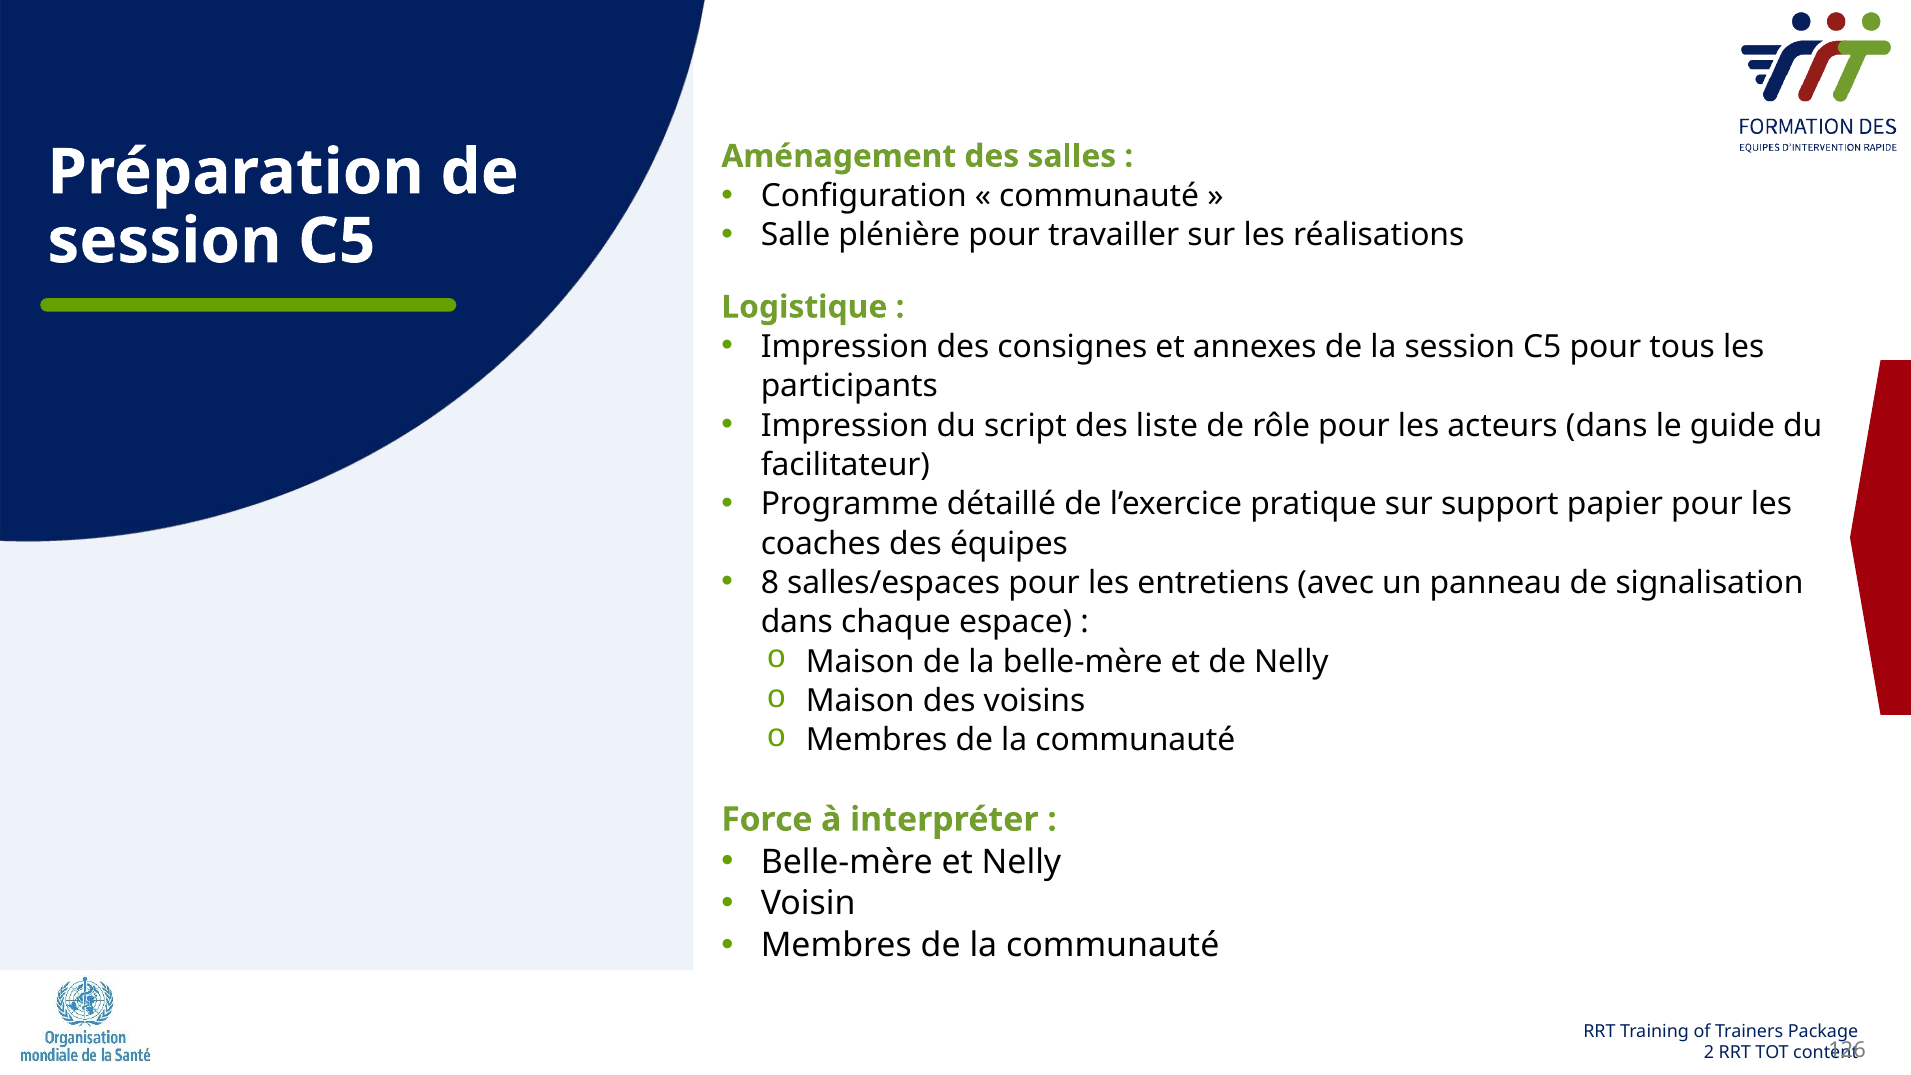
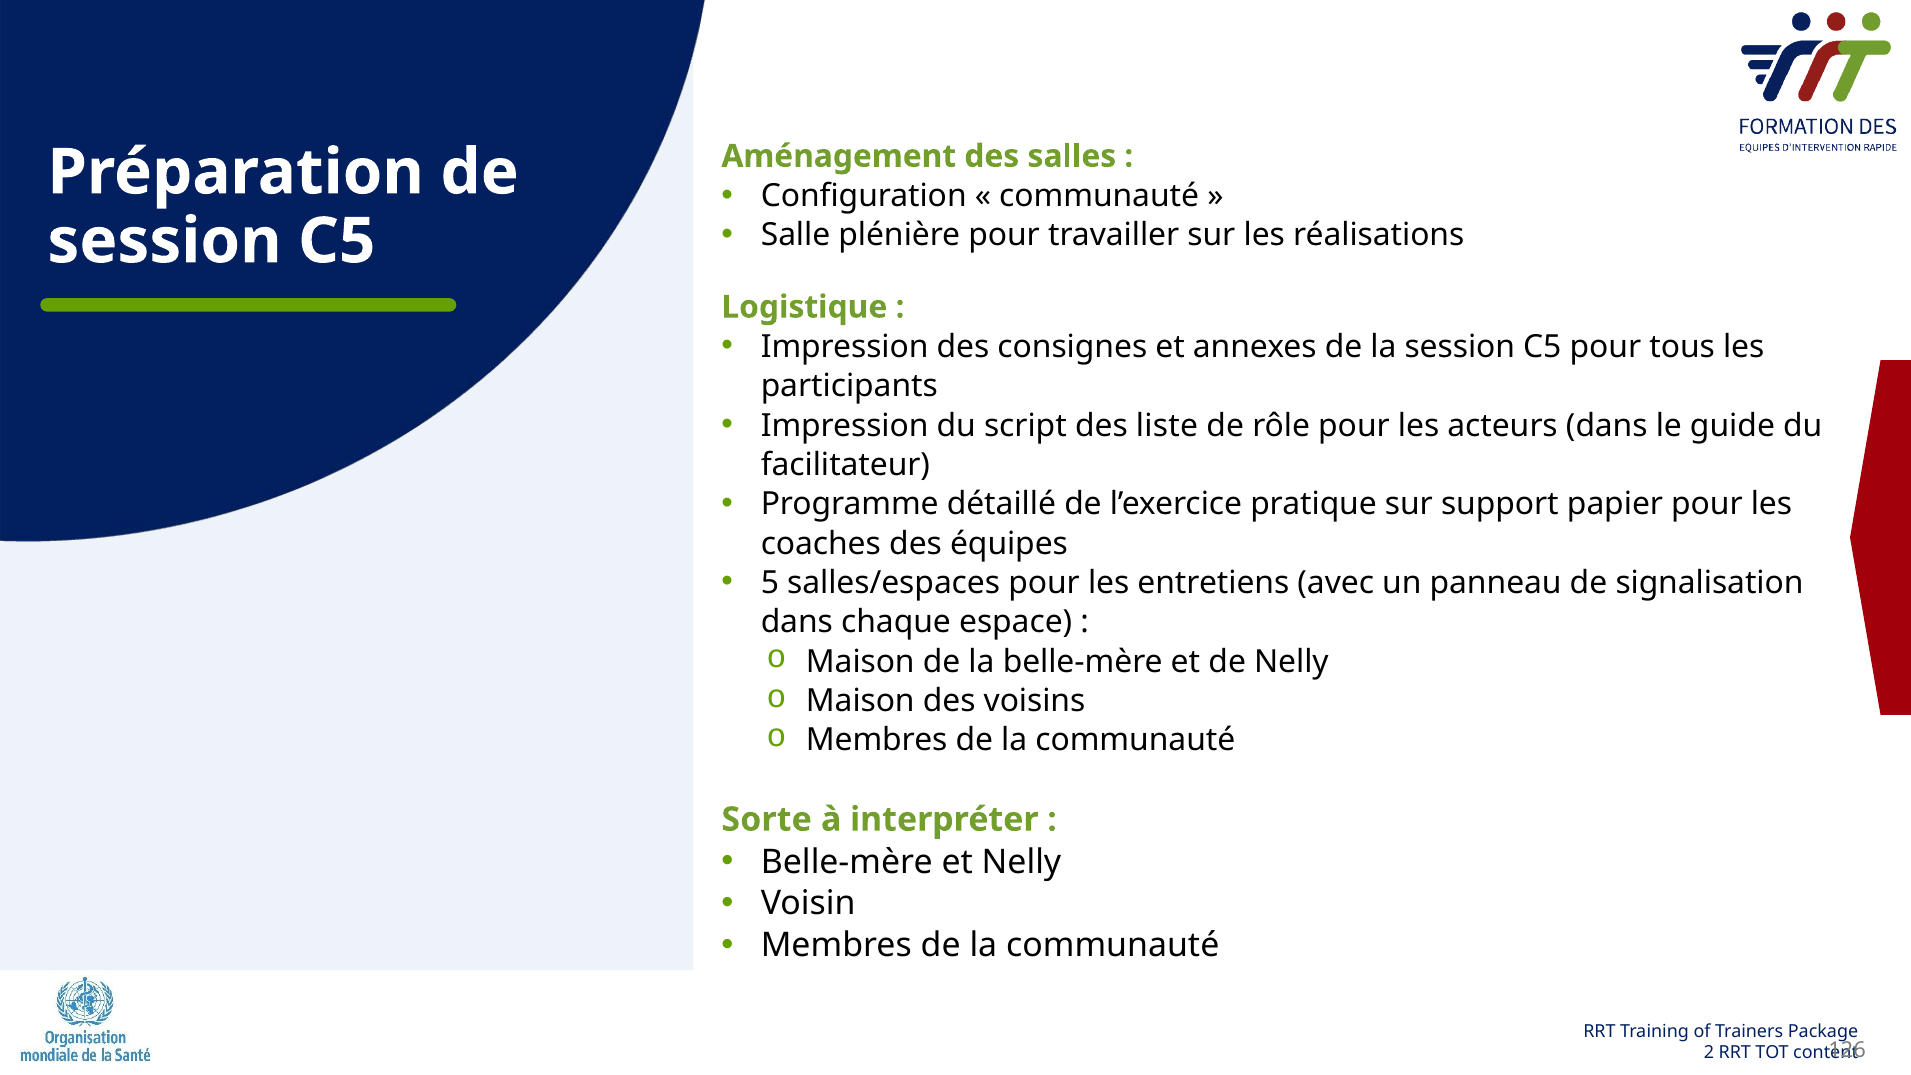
8: 8 -> 5
Force: Force -> Sorte
